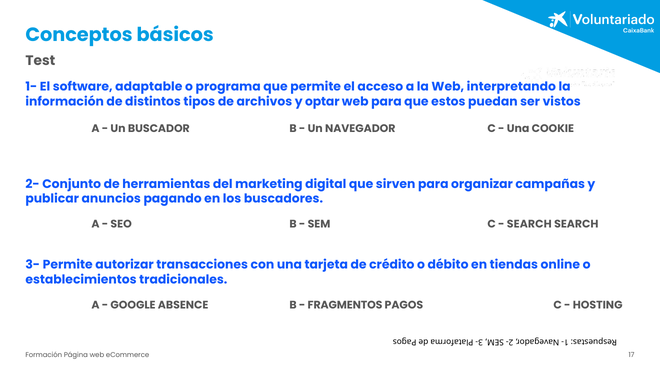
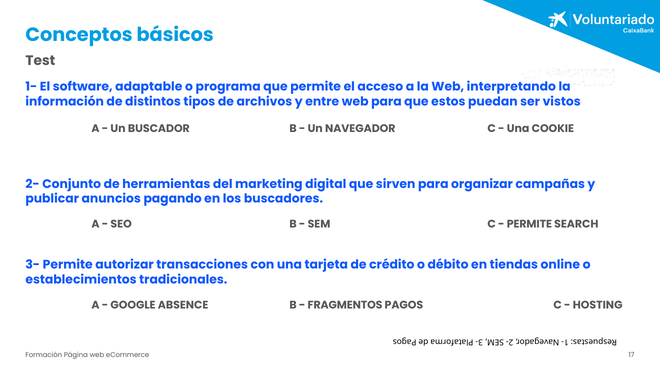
optar: optar -> entre
SEARCH at (529, 224): SEARCH -> PERMITE
